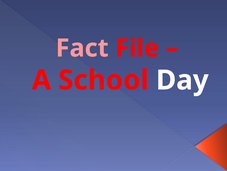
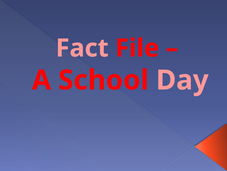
Day colour: white -> pink
